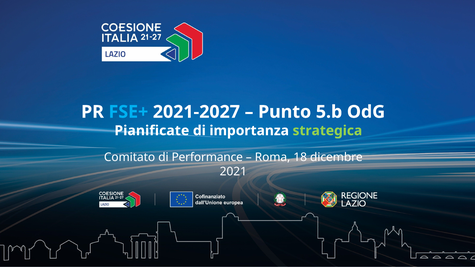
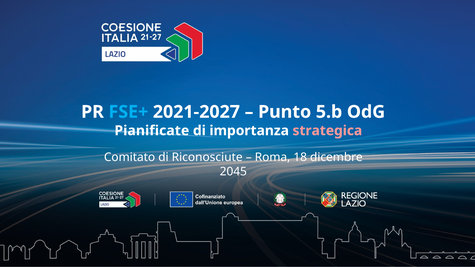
strategica colour: light green -> pink
Performance: Performance -> Riconosciute
2021: 2021 -> 2045
